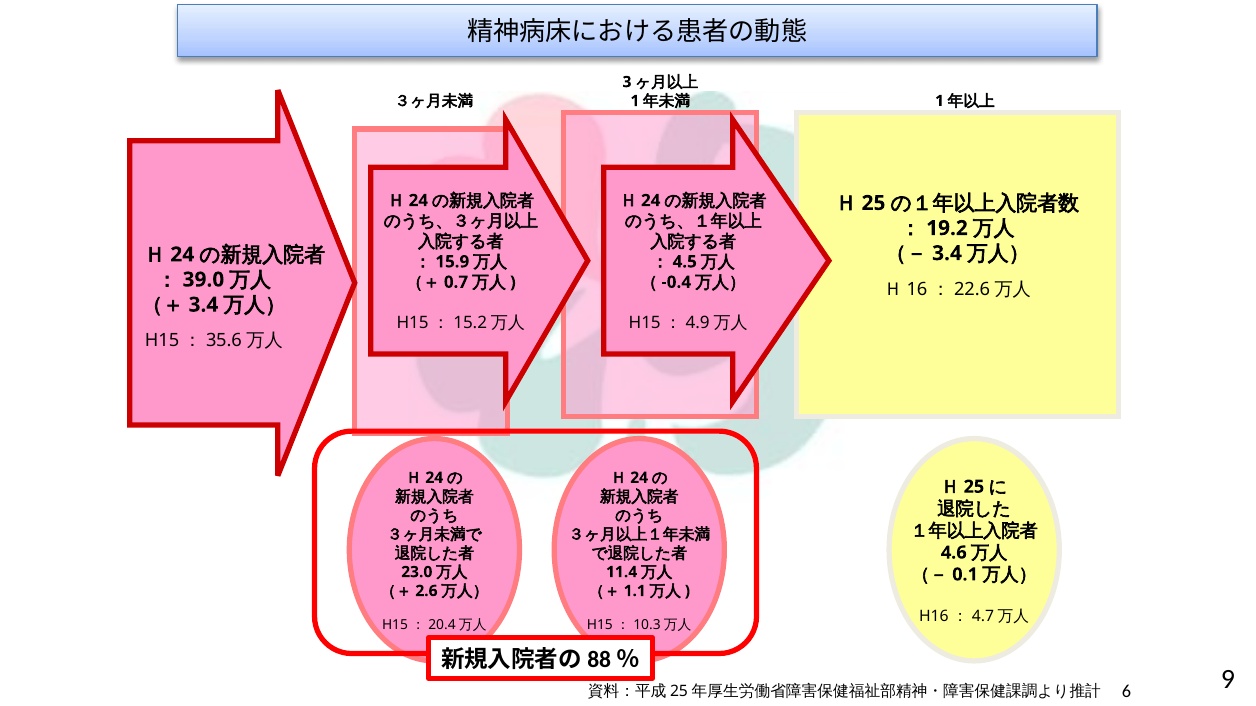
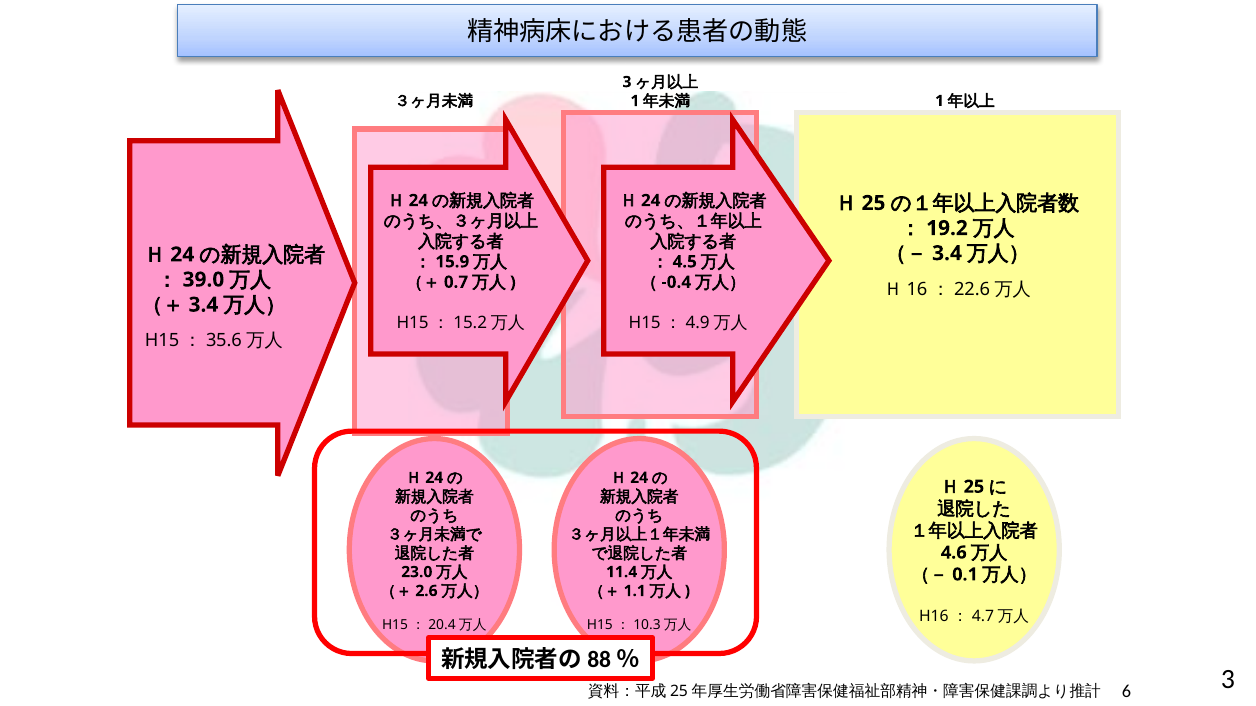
9: 9 -> 3
